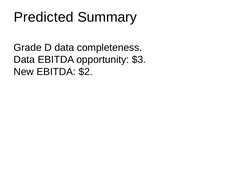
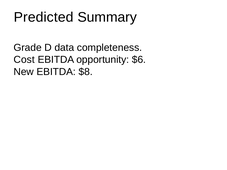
Data at (24, 60): Data -> Cost
$3: $3 -> $6
$2: $2 -> $8
